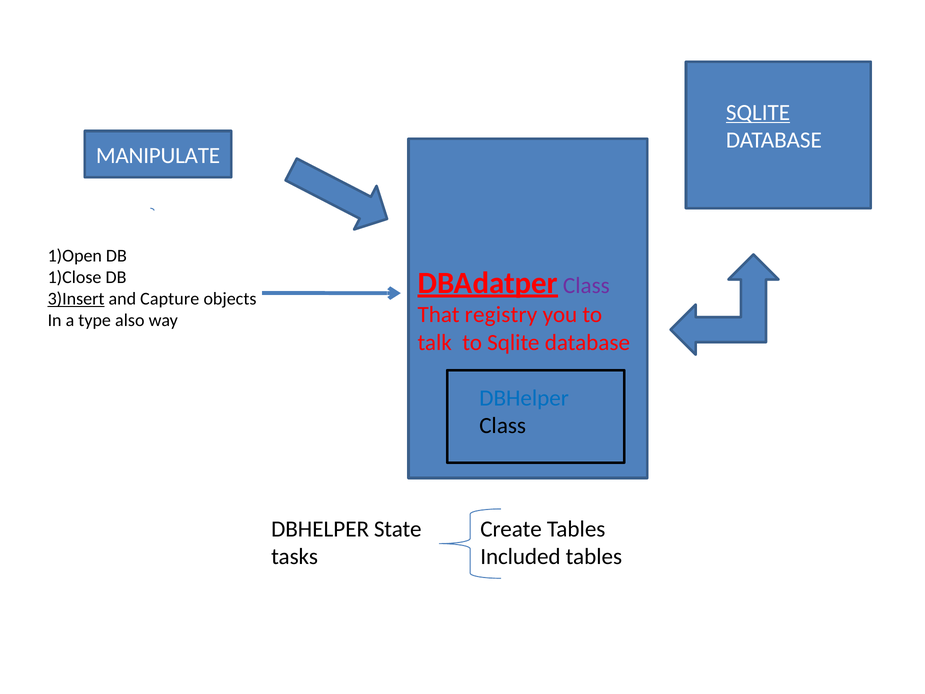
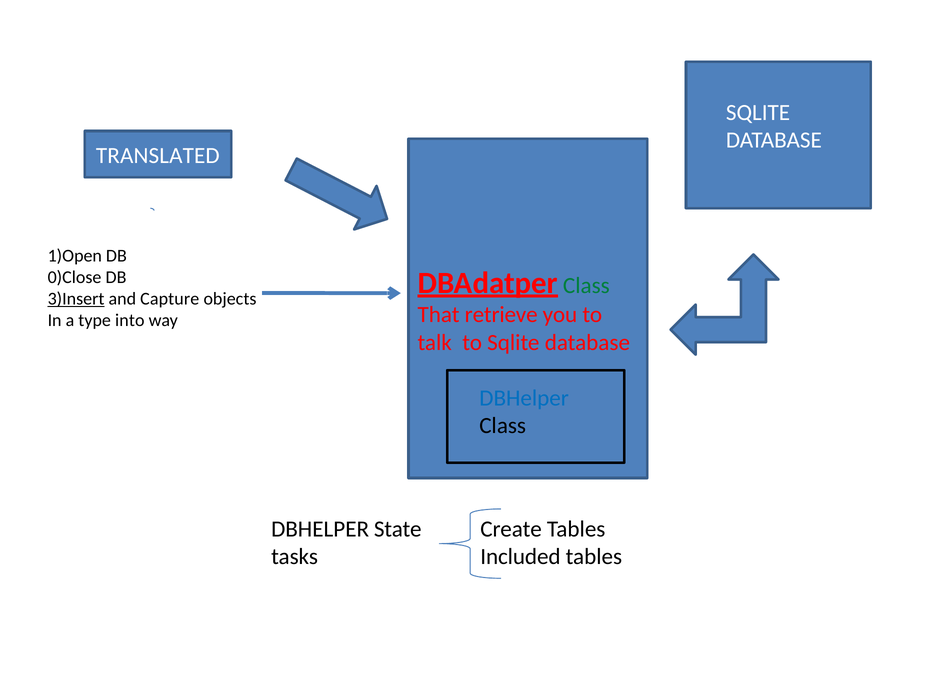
SQLITE at (758, 113) underline: present -> none
MANIPULATE: MANIPULATE -> TRANSLATED
1)Close: 1)Close -> 0)Close
Class at (586, 285) colour: purple -> green
registry: registry -> retrieve
also: also -> into
